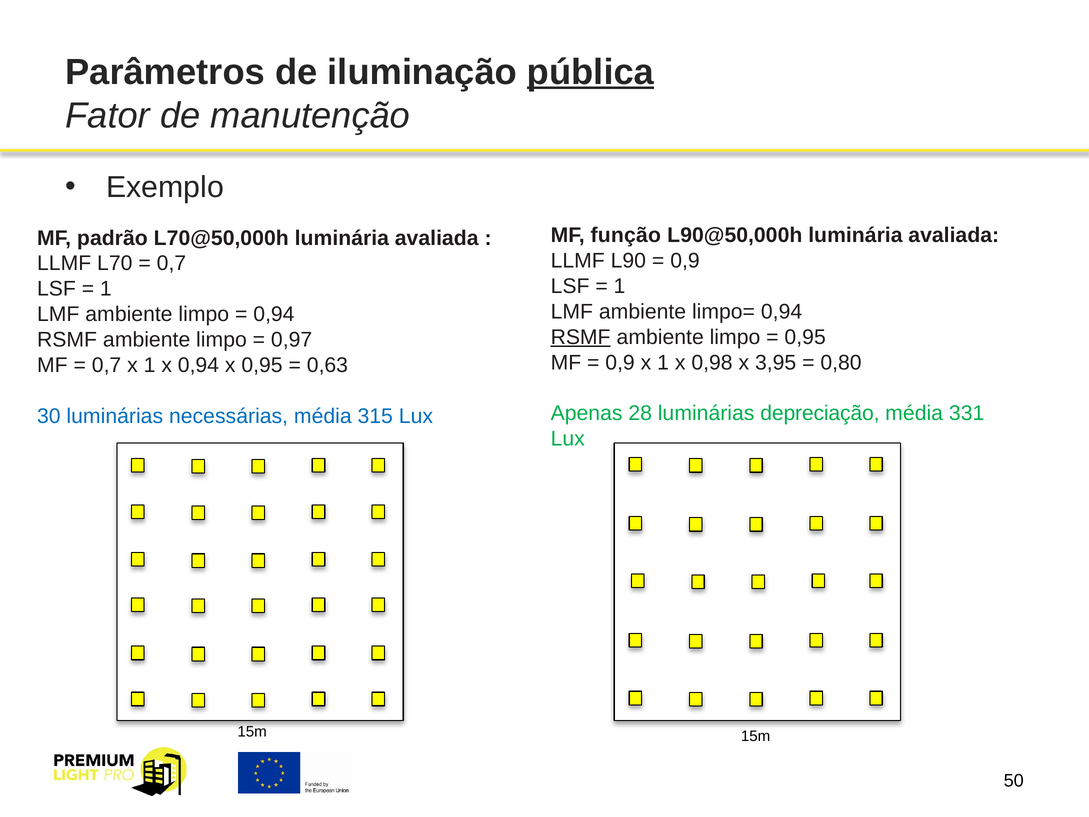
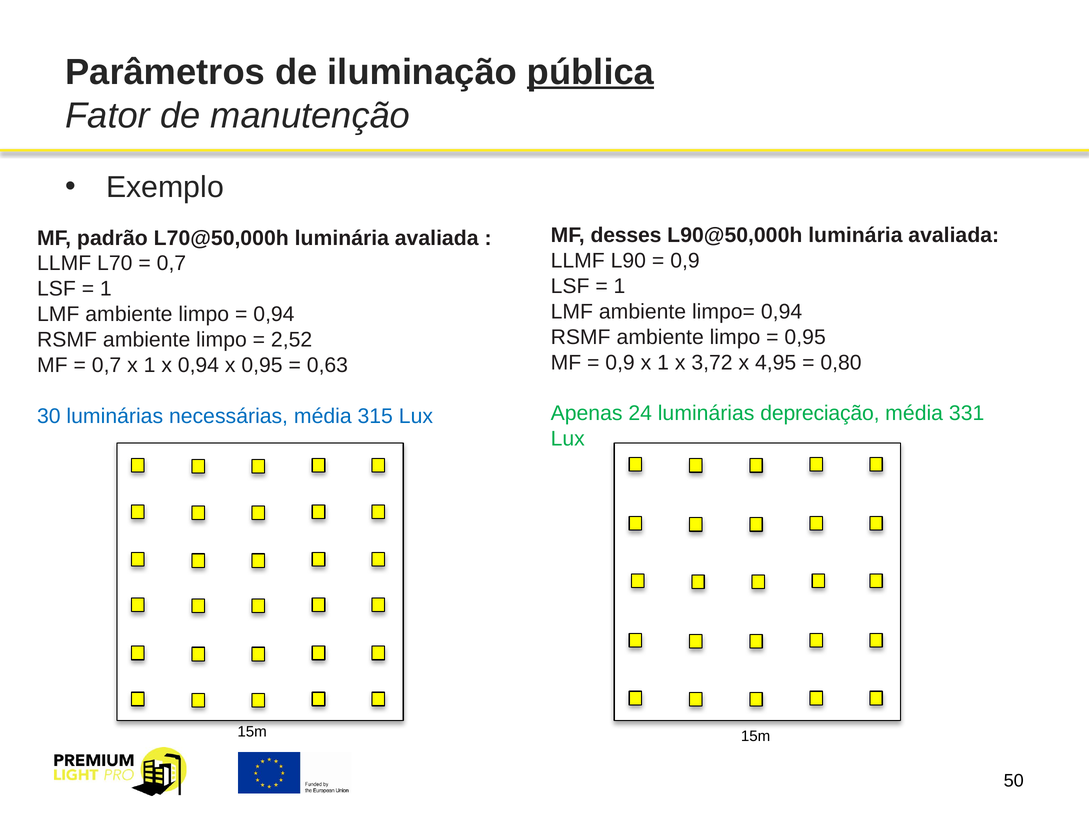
função: função -> desses
RSMF at (581, 337) underline: present -> none
0,97: 0,97 -> 2,52
0,98: 0,98 -> 3,72
3,95: 3,95 -> 4,95
28: 28 -> 24
